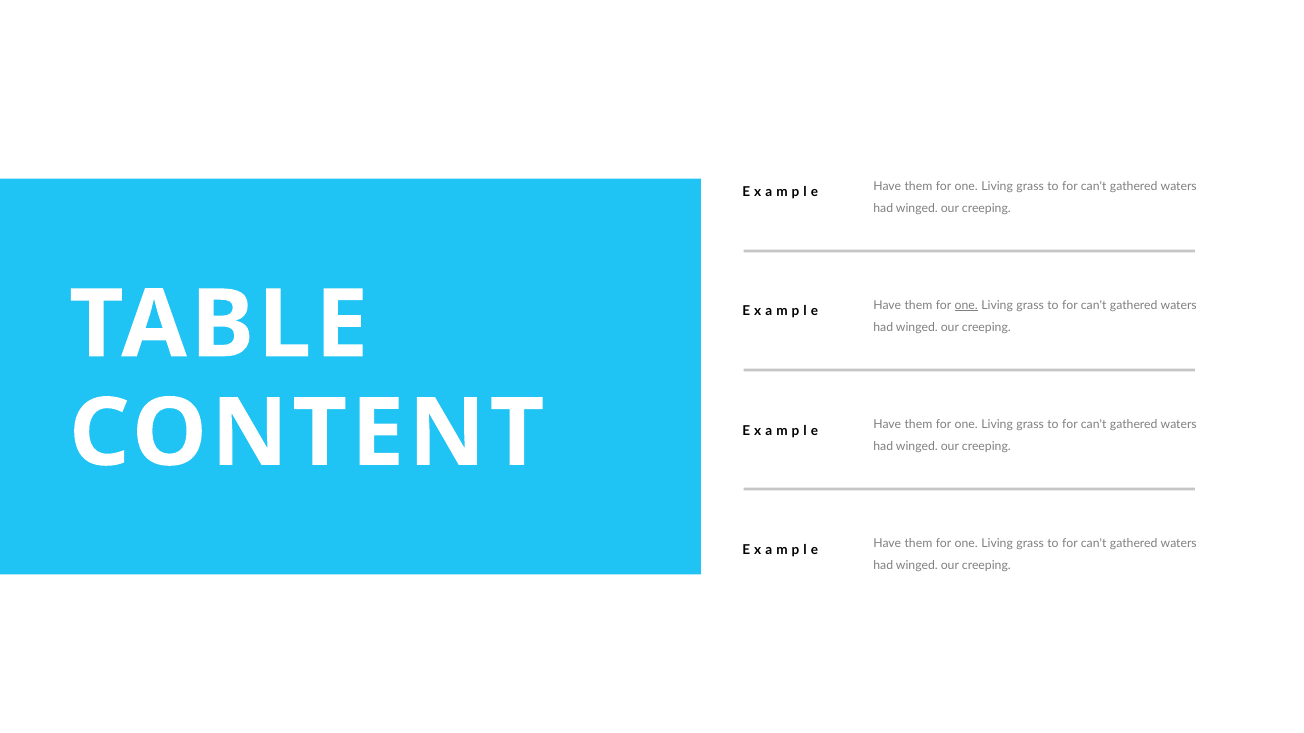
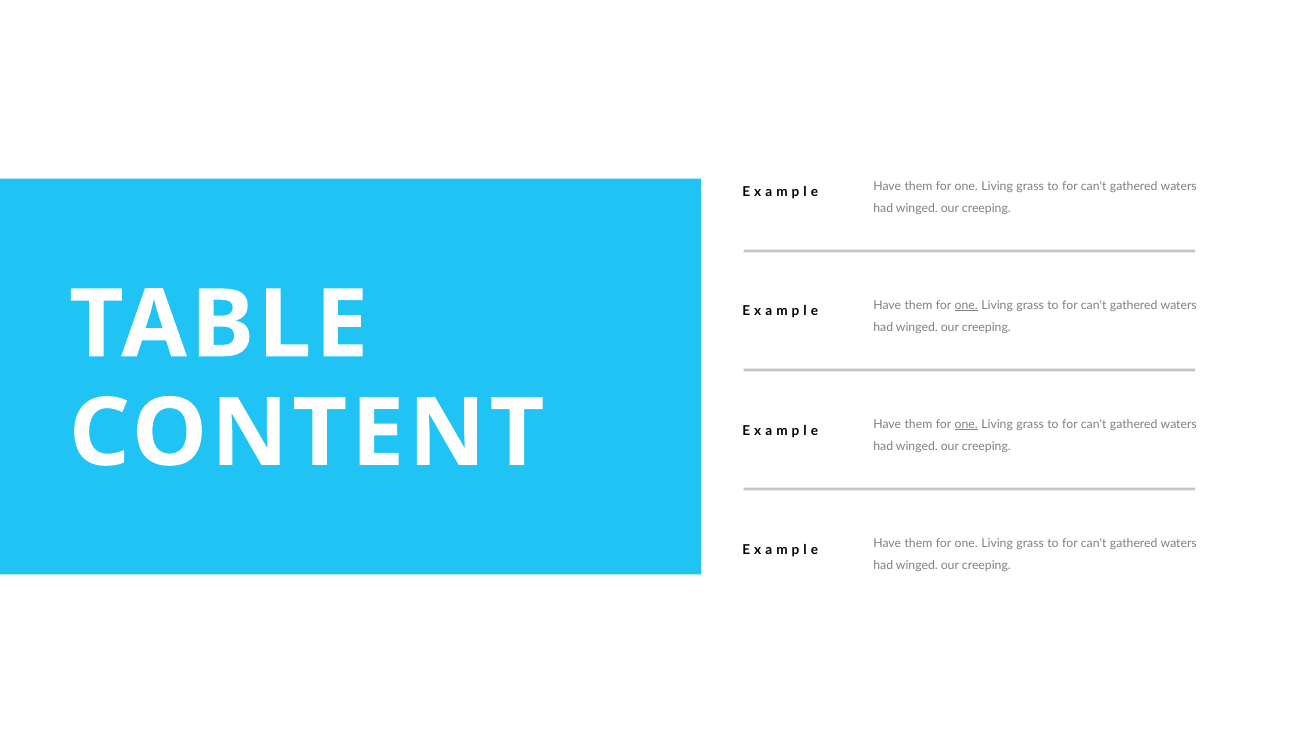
one at (966, 424) underline: none -> present
